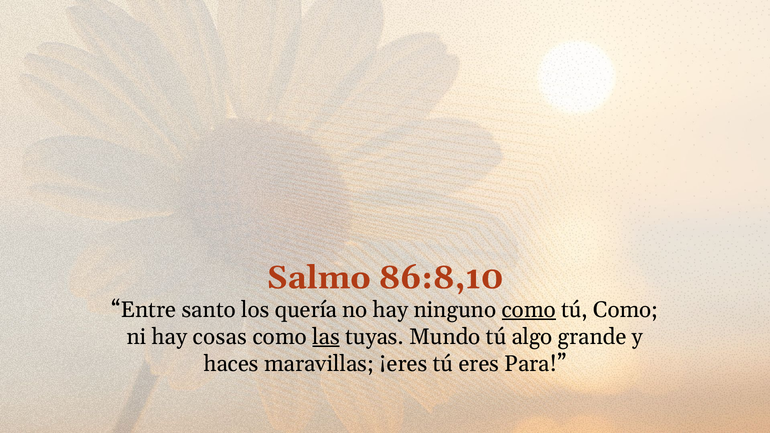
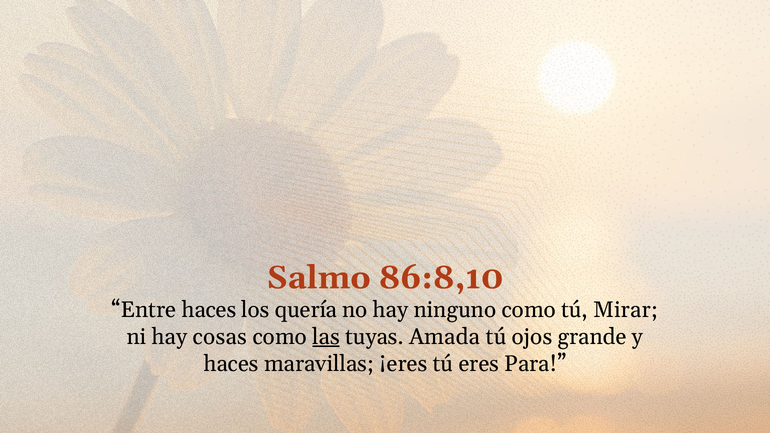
Entre santo: santo -> haces
como at (529, 310) underline: present -> none
tú Como: Como -> Mirar
Mundo: Mundo -> Amada
algo: algo -> ojos
